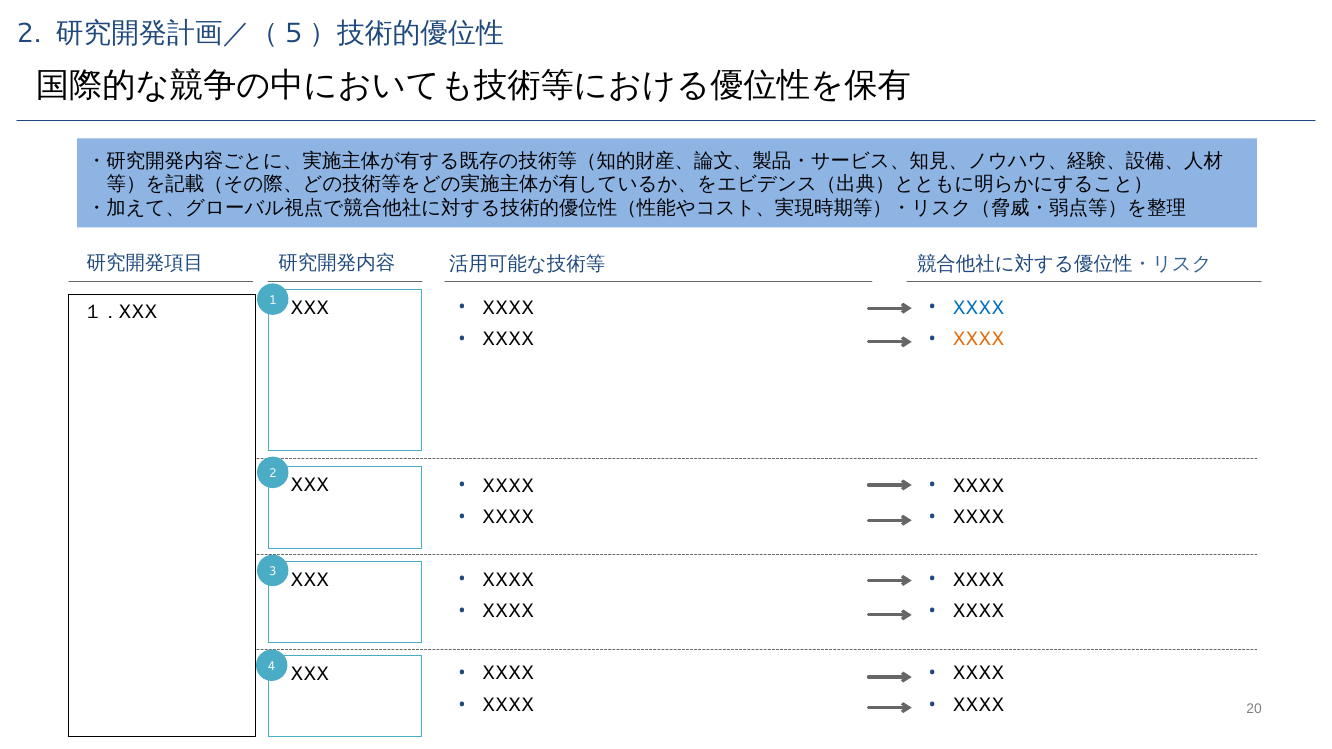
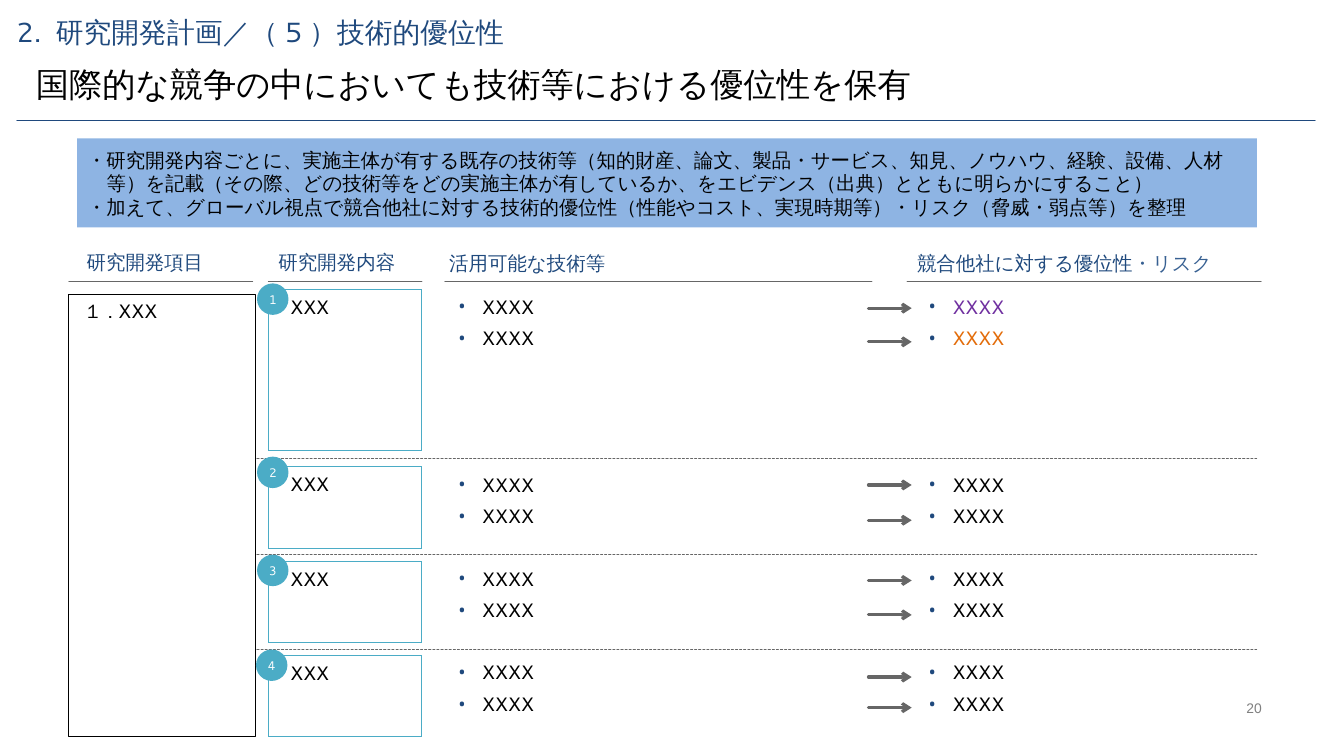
XXXX at (978, 308) colour: blue -> purple
